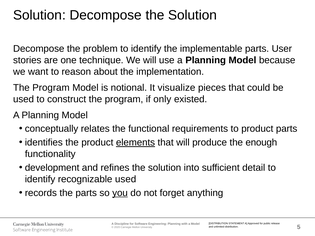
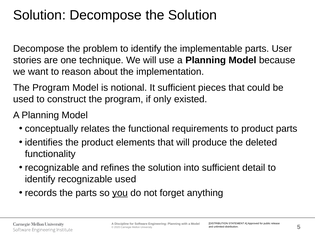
It visualize: visualize -> sufficient
elements underline: present -> none
enough: enough -> deleted
development at (52, 168): development -> recognizable
